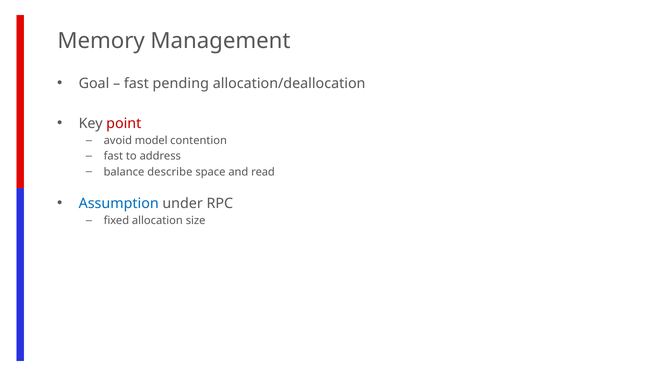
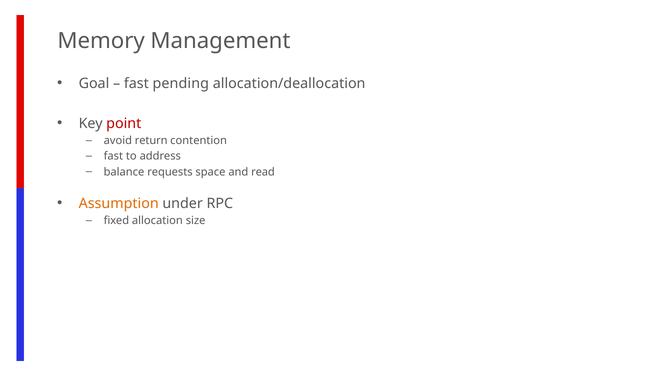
model: model -> return
describe: describe -> requests
Assumption colour: blue -> orange
